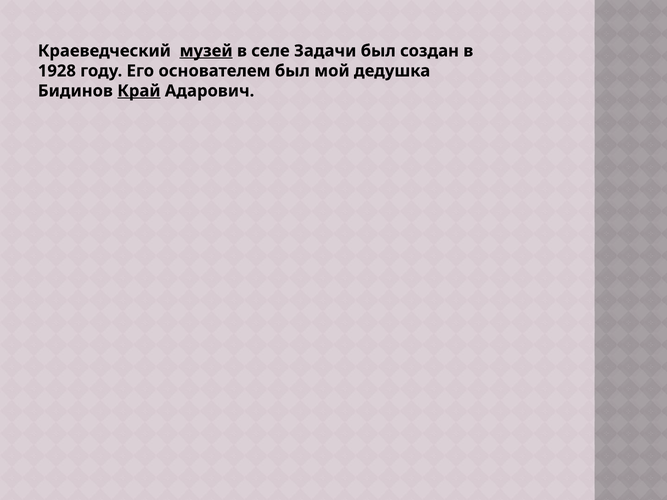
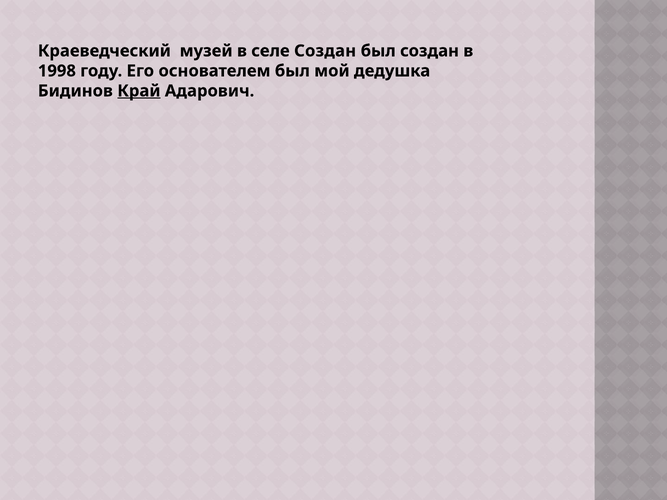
музей underline: present -> none
селе Задачи: Задачи -> Создан
1928: 1928 -> 1998
